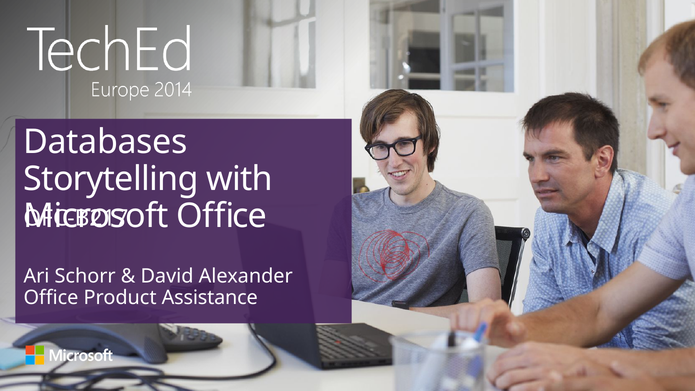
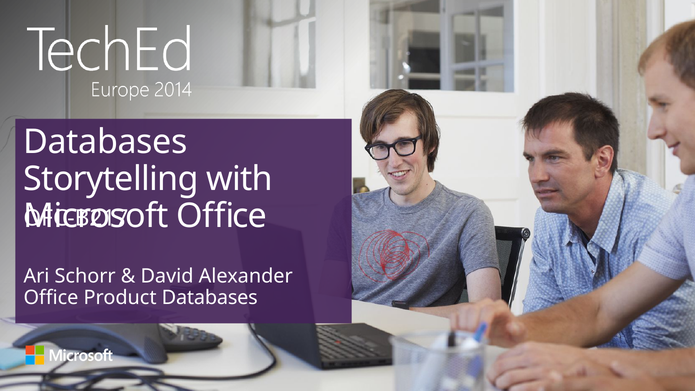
Product Assistance: Assistance -> Databases
